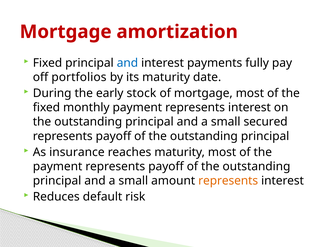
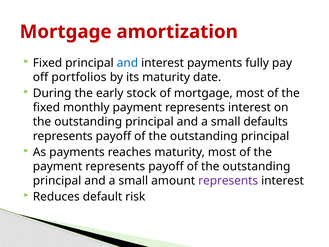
secured: secured -> defaults
As insurance: insurance -> payments
represents at (228, 181) colour: orange -> purple
